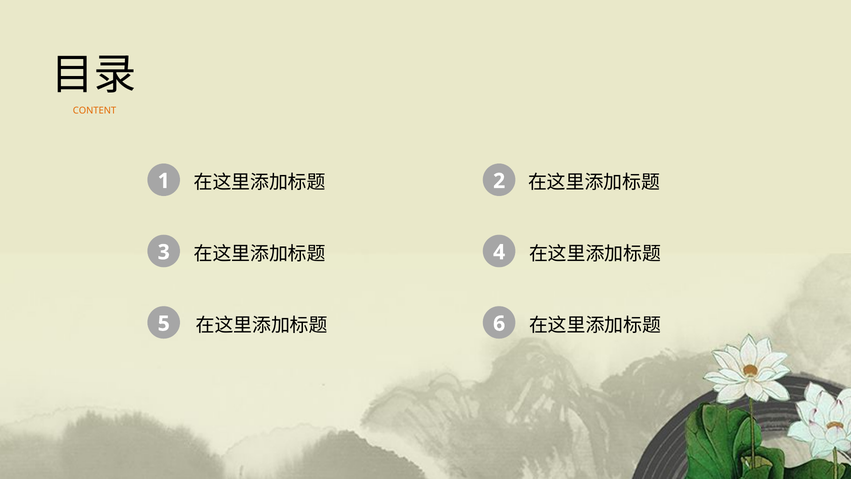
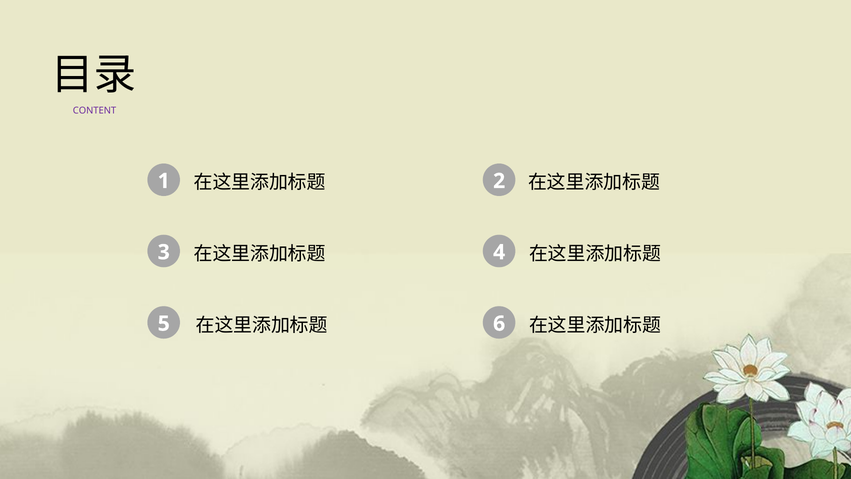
CONTENT colour: orange -> purple
